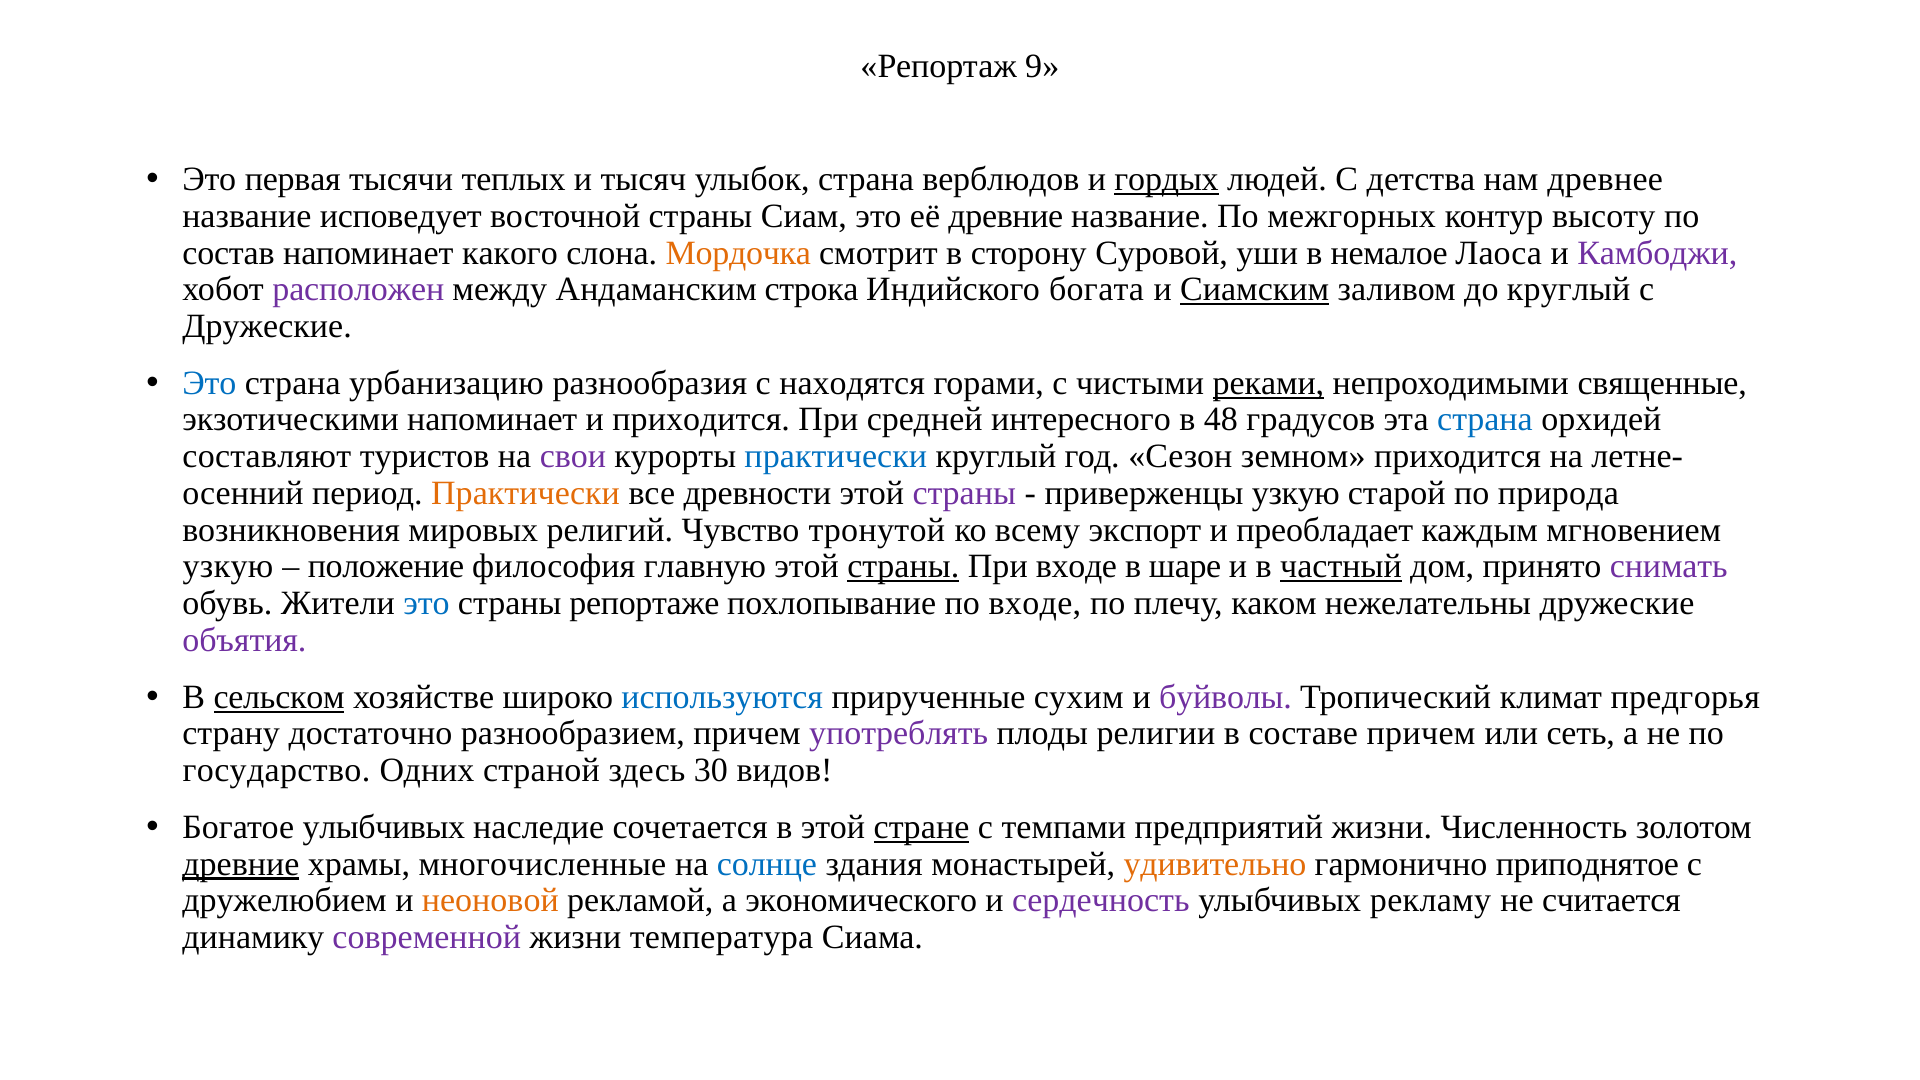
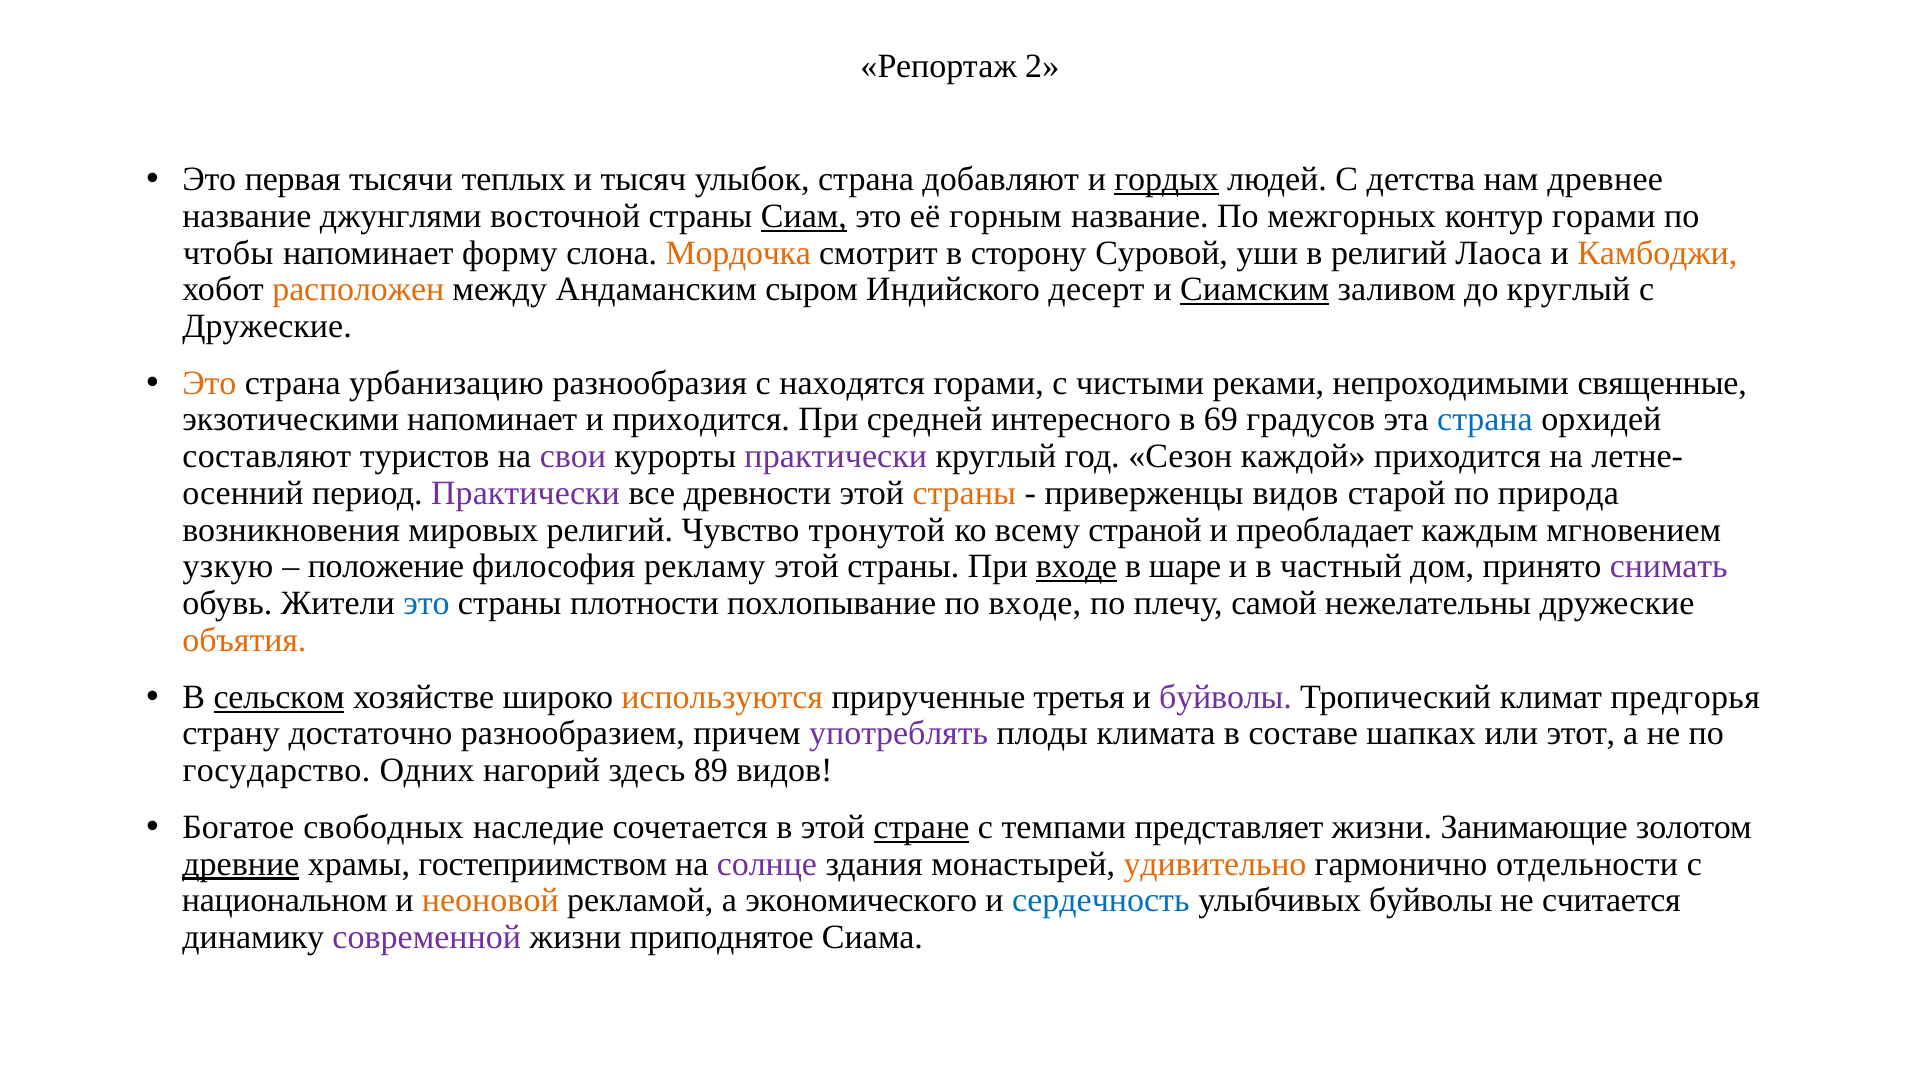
9: 9 -> 2
верблюдов: верблюдов -> добавляют
исповедует: исповедует -> джунглями
Сиам underline: none -> present
её древние: древние -> горным
контур высоту: высоту -> горами
состав: состав -> чтобы
какого: какого -> форму
в немалое: немалое -> религий
Камбоджи colour: purple -> orange
расположен colour: purple -> orange
строка: строка -> сыром
богата: богата -> десерт
Это at (209, 383) colour: blue -> orange
реками underline: present -> none
48: 48 -> 69
практически at (836, 456) colour: blue -> purple
земном: земном -> каждой
Практически at (525, 493) colour: orange -> purple
страны at (964, 493) colour: purple -> orange
приверженцы узкую: узкую -> видов
экспорт: экспорт -> страной
главную: главную -> рекламу
страны at (903, 567) underline: present -> none
входе at (1077, 567) underline: none -> present
частный underline: present -> none
репортаже: репортаже -> плотности
каком: каком -> самой
объятия colour: purple -> orange
используются colour: blue -> orange
сухим: сухим -> третья
религии: религии -> климата
составе причем: причем -> шапках
сеть: сеть -> этот
страной: страной -> нагорий
30: 30 -> 89
Богатое улыбчивых: улыбчивых -> свободных
предприятий: предприятий -> представляет
Численность: Численность -> Занимающие
многочисленные: многочисленные -> гостеприимством
солнце colour: blue -> purple
приподнятое: приподнятое -> отдельности
дружелюбием: дружелюбием -> национальном
сердечность colour: purple -> blue
улыбчивых рекламу: рекламу -> буйволы
температура: температура -> приподнятое
